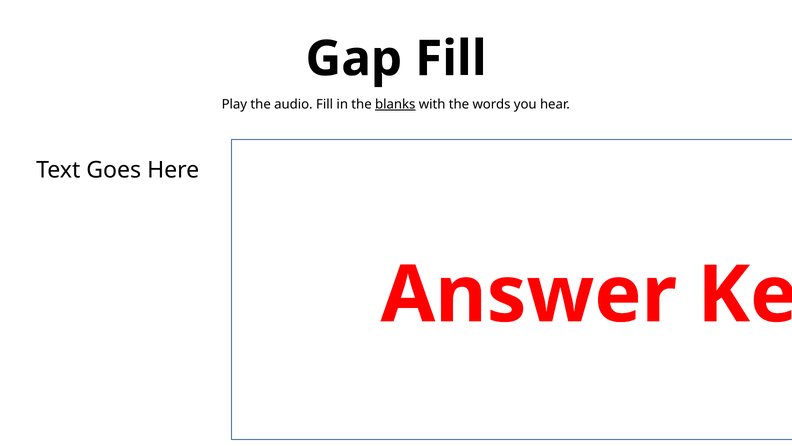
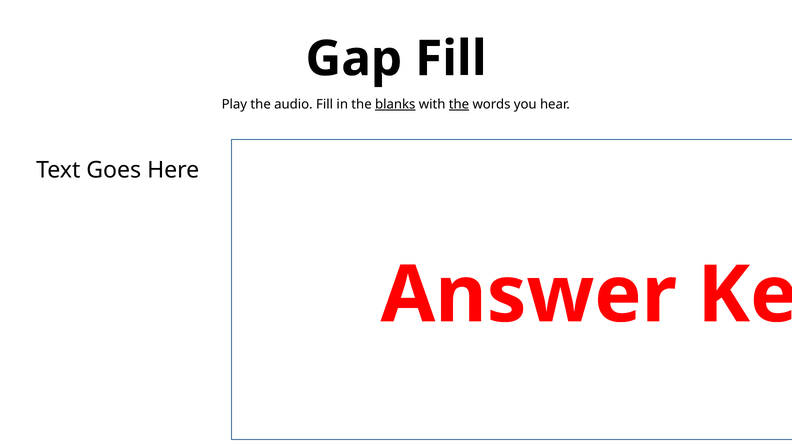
the at (459, 104) underline: none -> present
